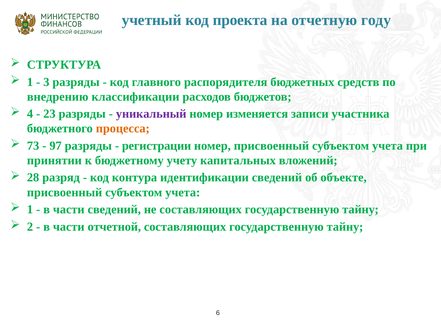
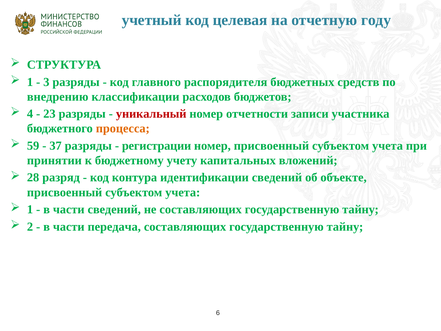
проекта: проекта -> целевая
уникальный colour: purple -> red
изменяется: изменяется -> отчетности
73: 73 -> 59
97: 97 -> 37
отчетной: отчетной -> передача
